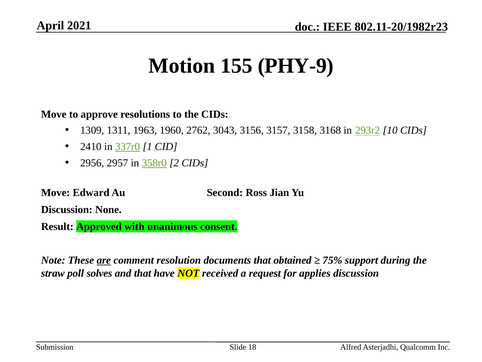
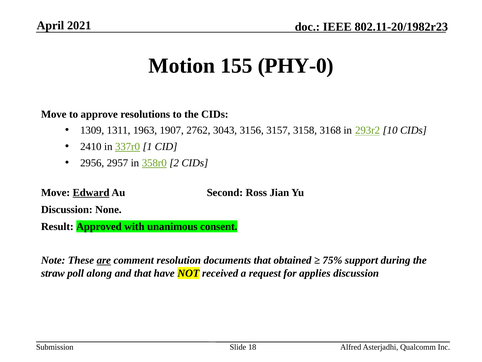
PHY-9: PHY-9 -> PHY-0
1960: 1960 -> 1907
Edward underline: none -> present
solves: solves -> along
